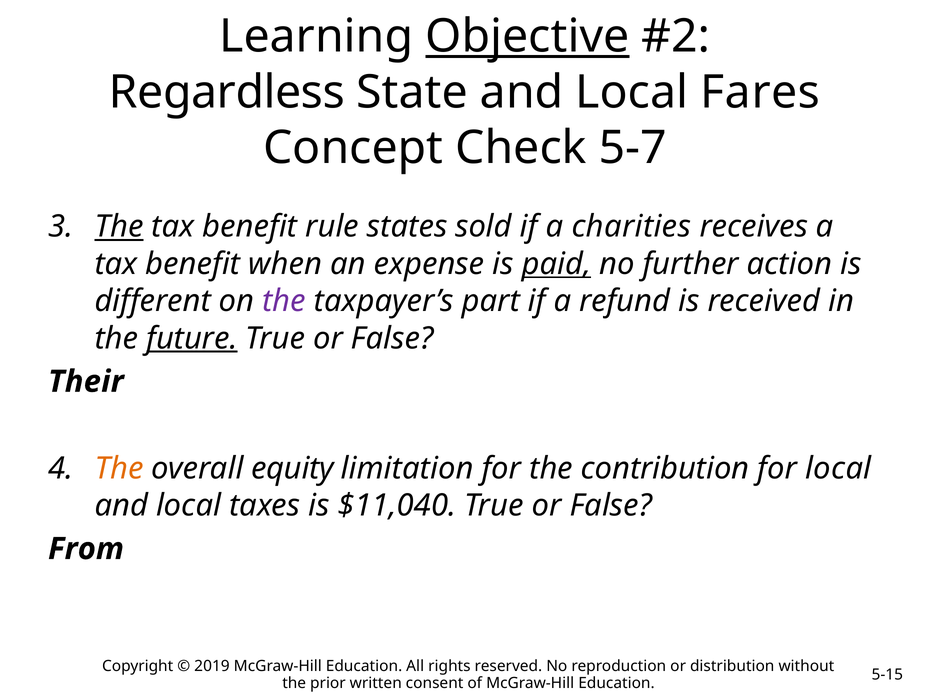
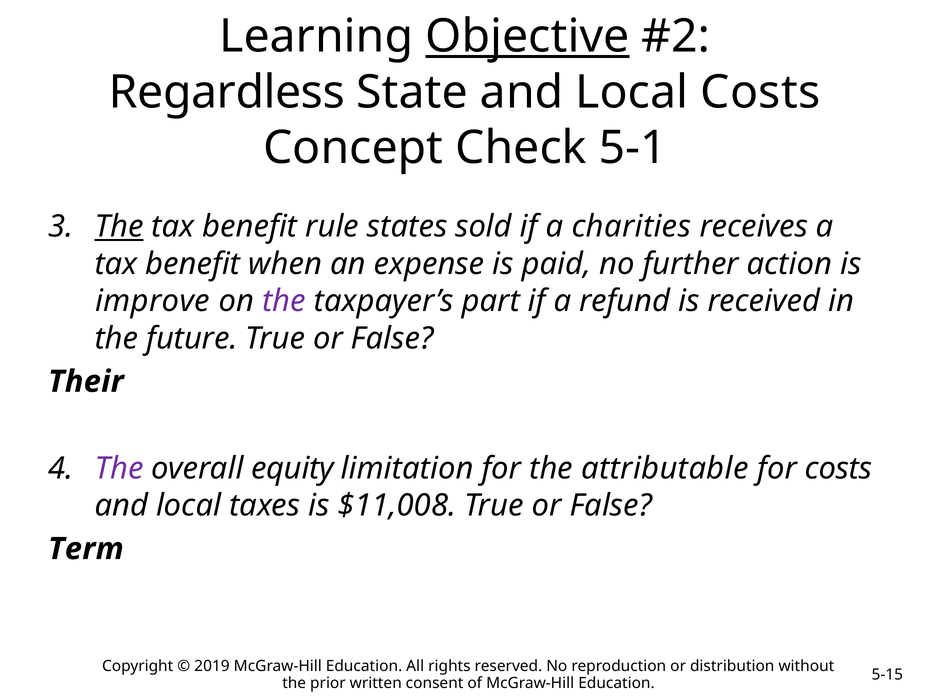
Local Fares: Fares -> Costs
5-7: 5-7 -> 5-1
paid underline: present -> none
different: different -> improve
future underline: present -> none
The at (119, 469) colour: orange -> purple
contribution: contribution -> attributable
for local: local -> costs
$11,040: $11,040 -> $11,008
From: From -> Term
